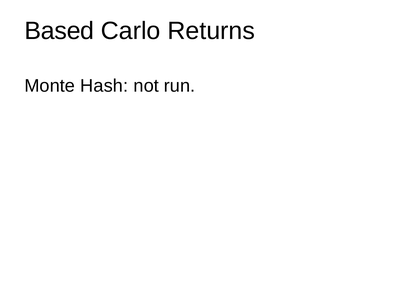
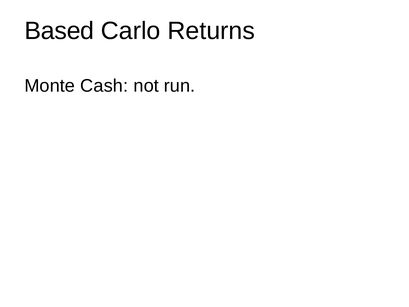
Hash: Hash -> Cash
